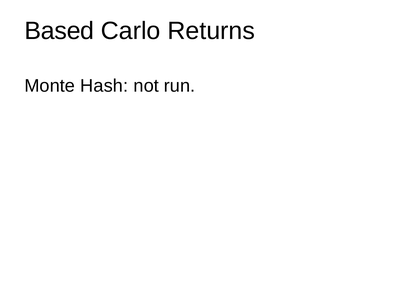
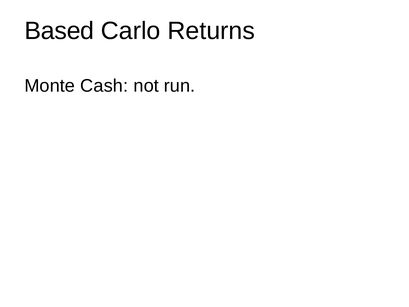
Hash: Hash -> Cash
